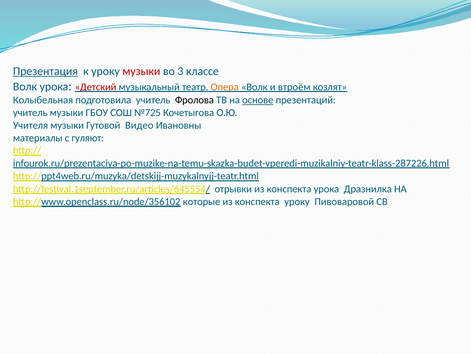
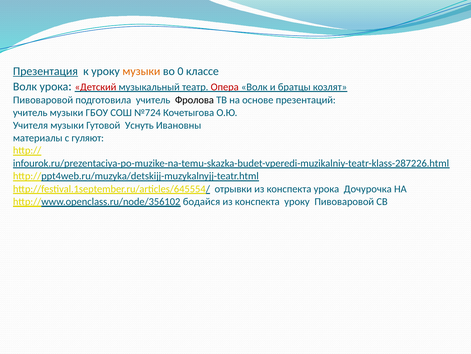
музыки at (141, 71) colour: red -> orange
3: 3 -> 0
Опера colour: orange -> red
втроём: втроём -> братцы
Колыбельная at (43, 100): Колыбельная -> Пивоваровой
основе underline: present -> none
№725: №725 -> №724
Видео: Видео -> Уснуть
Дразнилка: Дразнилка -> Дочурочка
которые: которые -> бодайся
